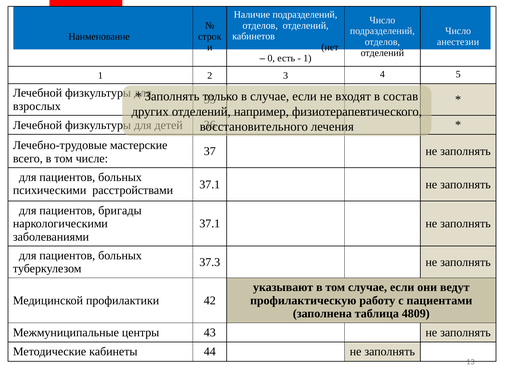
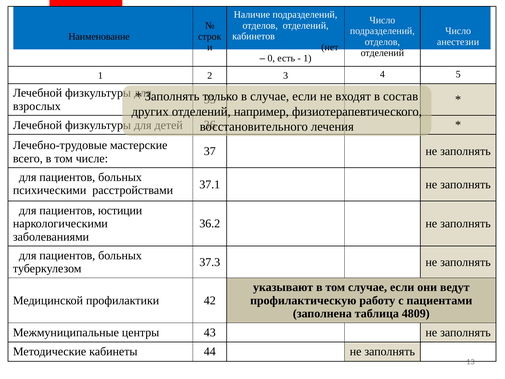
бригады: бригады -> юстиции
37.1 at (210, 224): 37.1 -> 36.2
